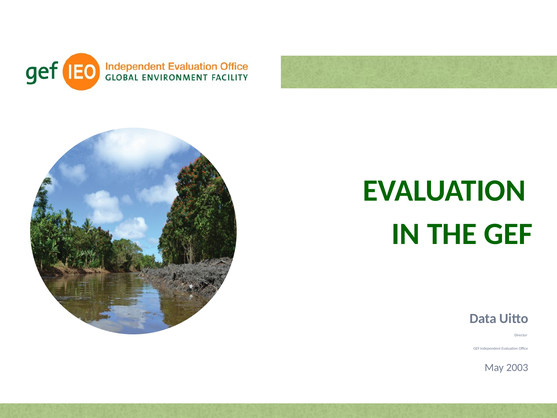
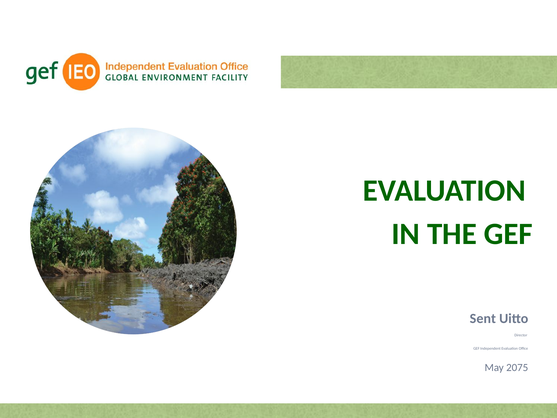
Data: Data -> Sent
2003: 2003 -> 2075
